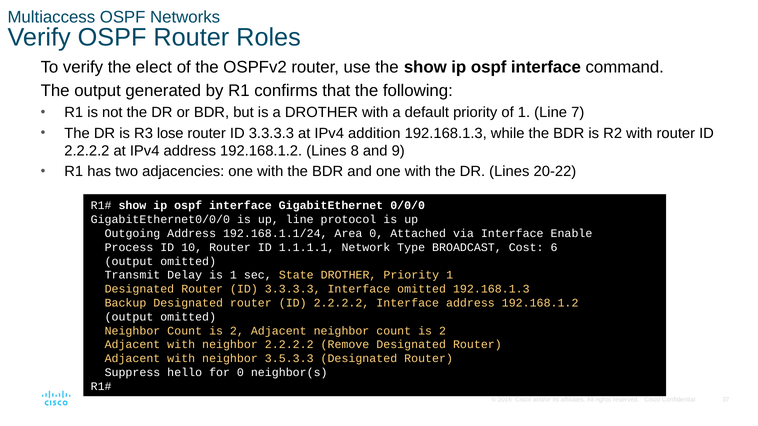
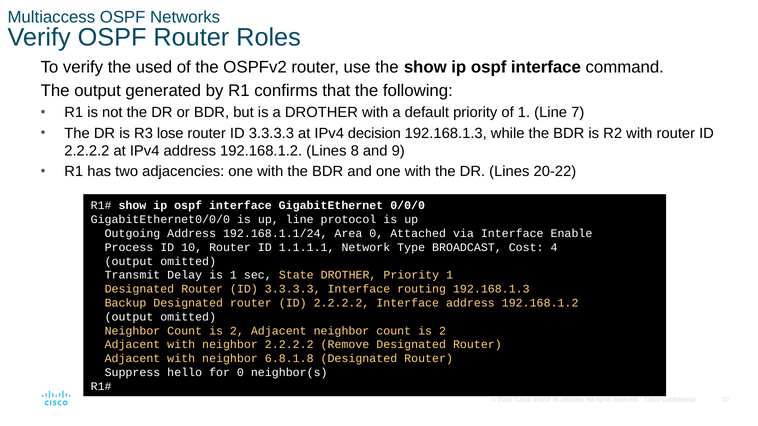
elect: elect -> used
addition: addition -> decision
6: 6 -> 4
Interface omitted: omitted -> routing
3.5.3.3: 3.5.3.3 -> 6.8.1.8
